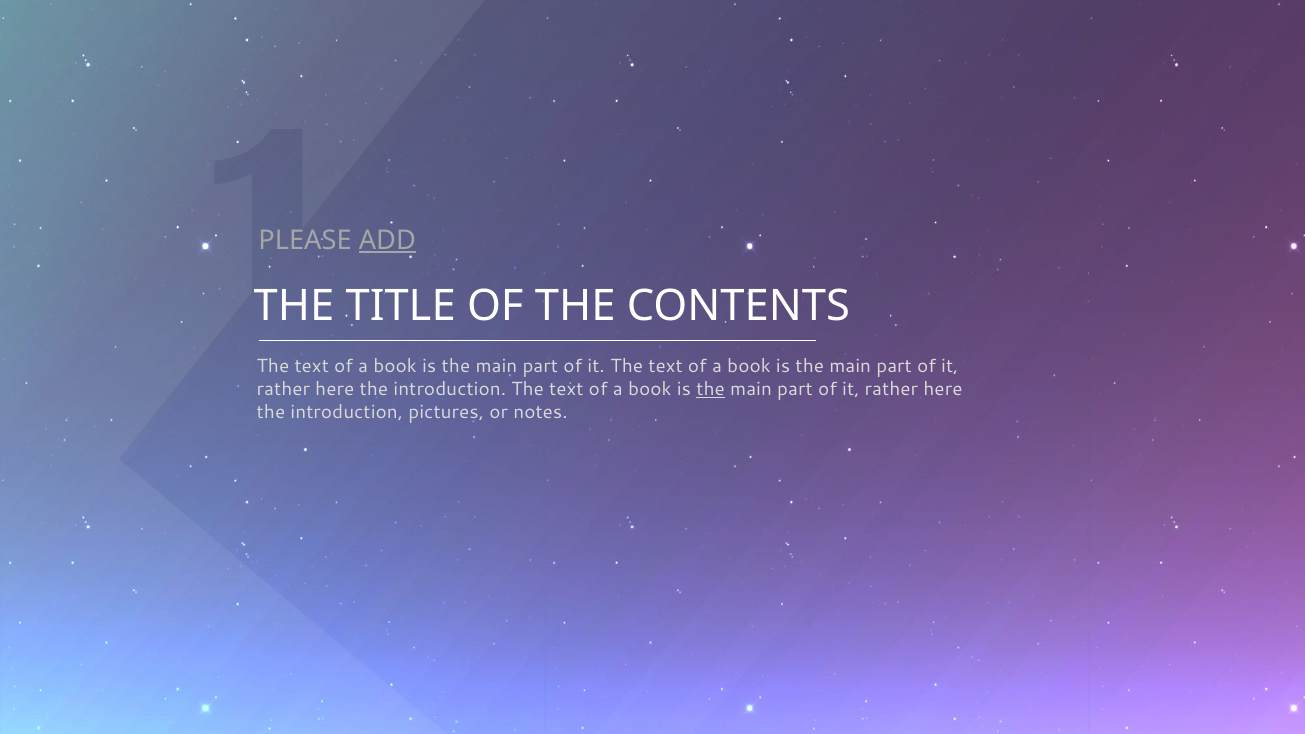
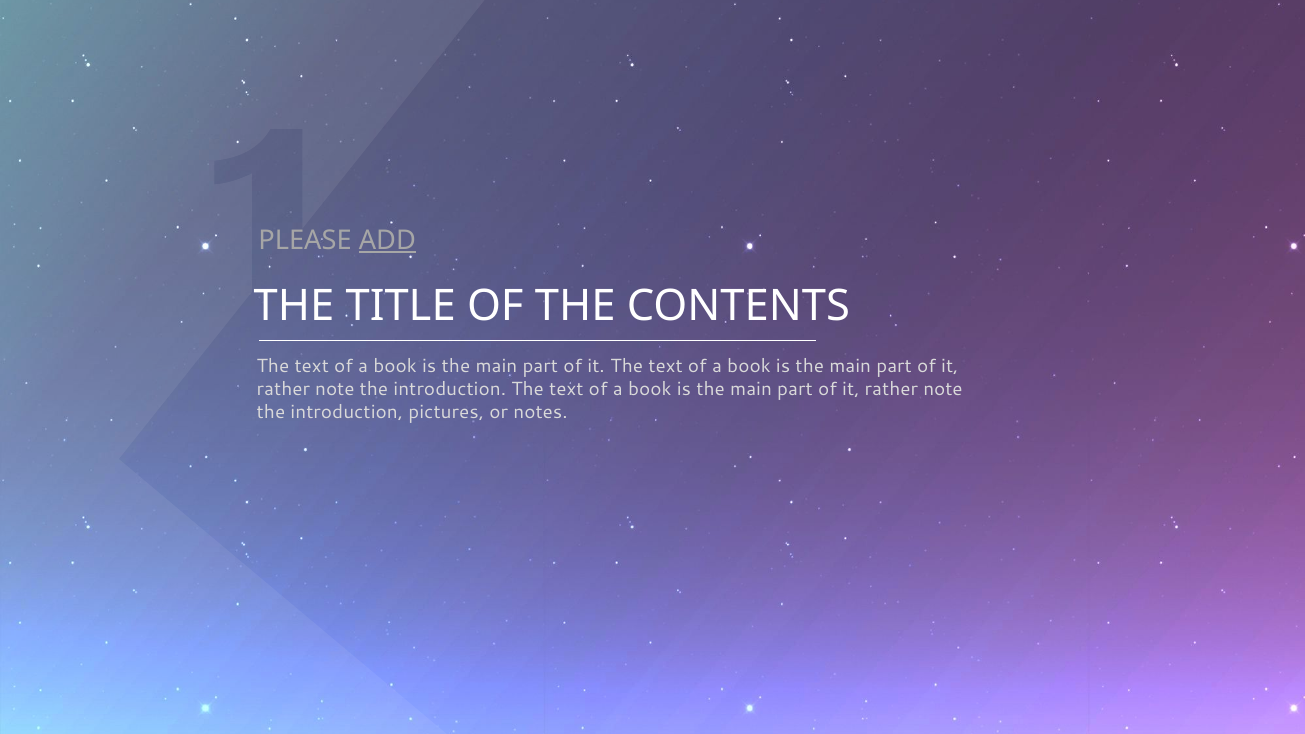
here at (335, 389): here -> note
the at (711, 389) underline: present -> none
here at (943, 389): here -> note
